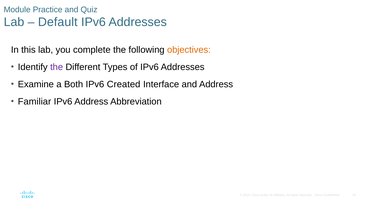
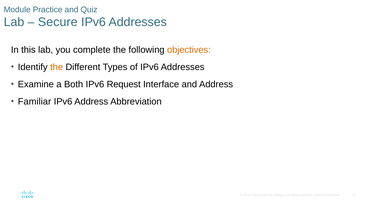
Default: Default -> Secure
the at (57, 67) colour: purple -> orange
Created: Created -> Request
